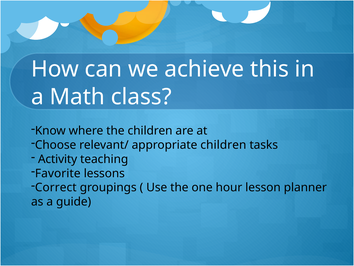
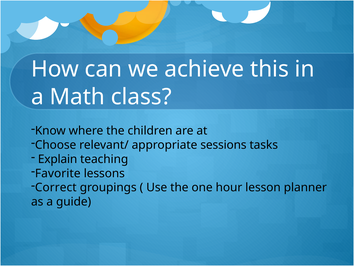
appropriate children: children -> sessions
Activity: Activity -> Explain
